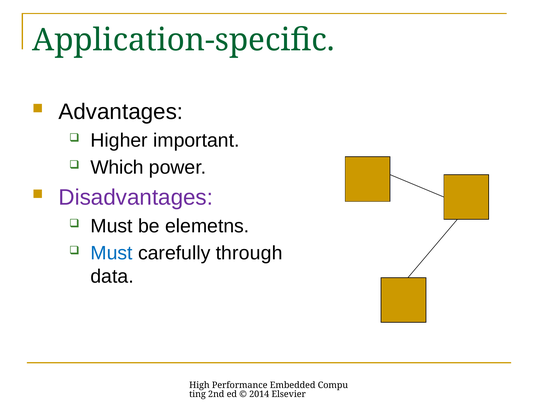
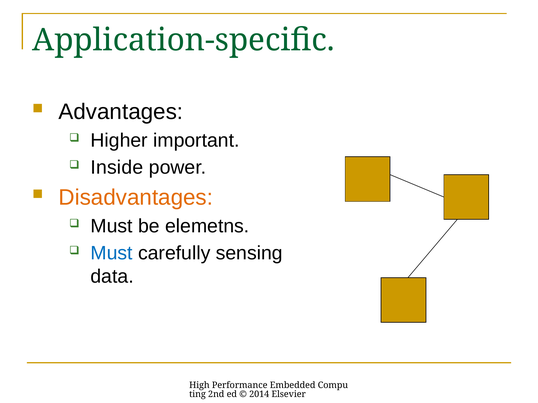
Which: Which -> Inside
Disadvantages colour: purple -> orange
through: through -> sensing
